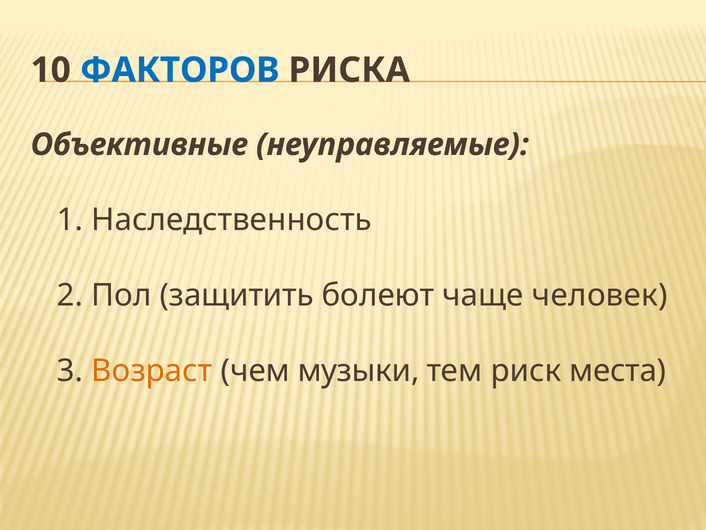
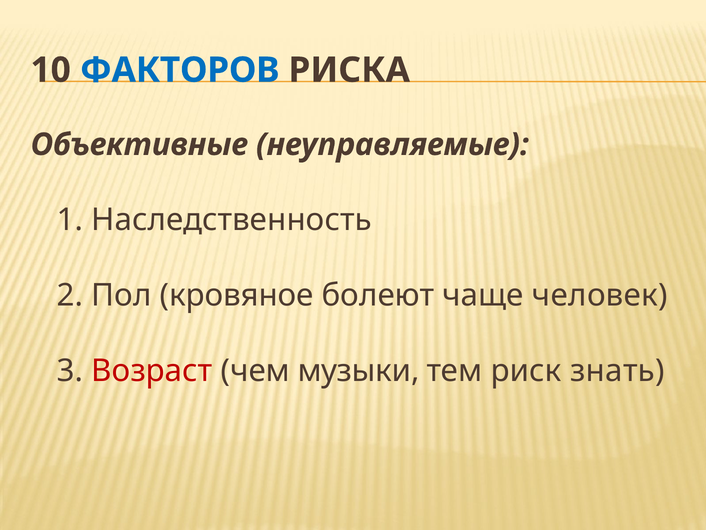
защитить: защитить -> кровяное
Возраст colour: orange -> red
места: места -> знать
